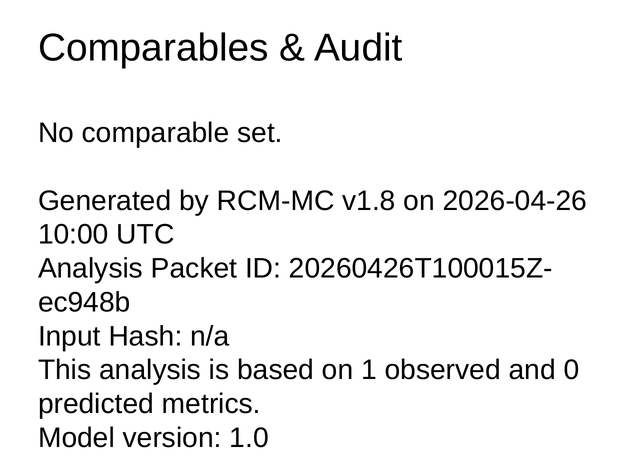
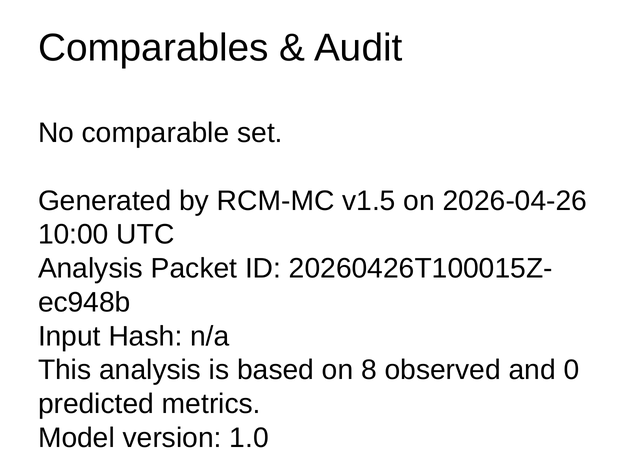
v1.8: v1.8 -> v1.5
1: 1 -> 8
